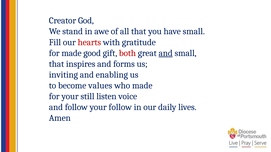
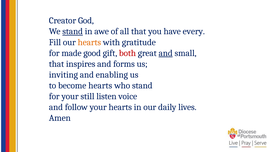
stand at (73, 32) underline: none -> present
have small: small -> every
hearts at (89, 42) colour: red -> orange
become values: values -> hearts
who made: made -> stand
your follow: follow -> hearts
